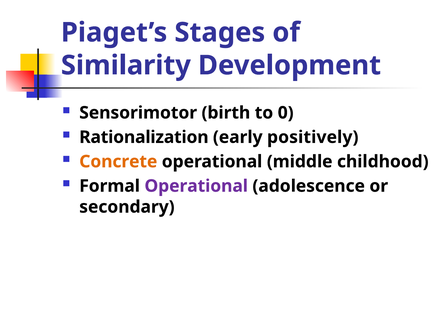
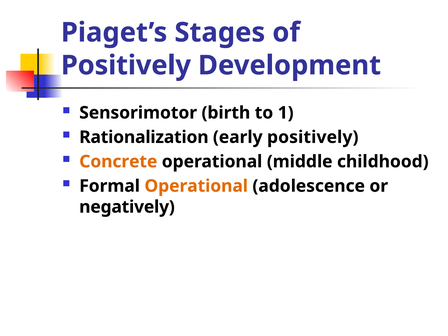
Similarity at (126, 65): Similarity -> Positively
0: 0 -> 1
Operational at (196, 186) colour: purple -> orange
secondary: secondary -> negatively
